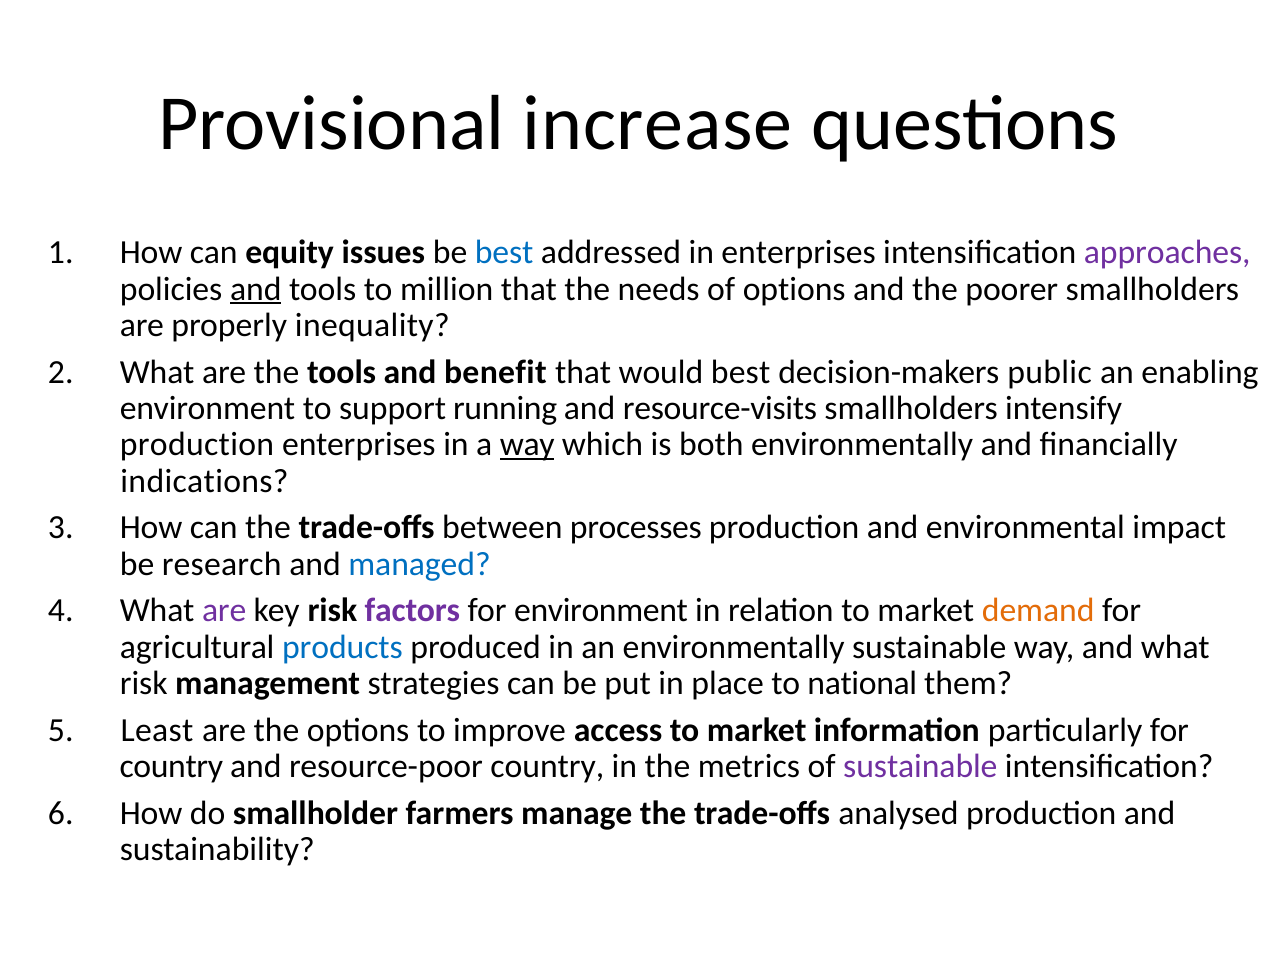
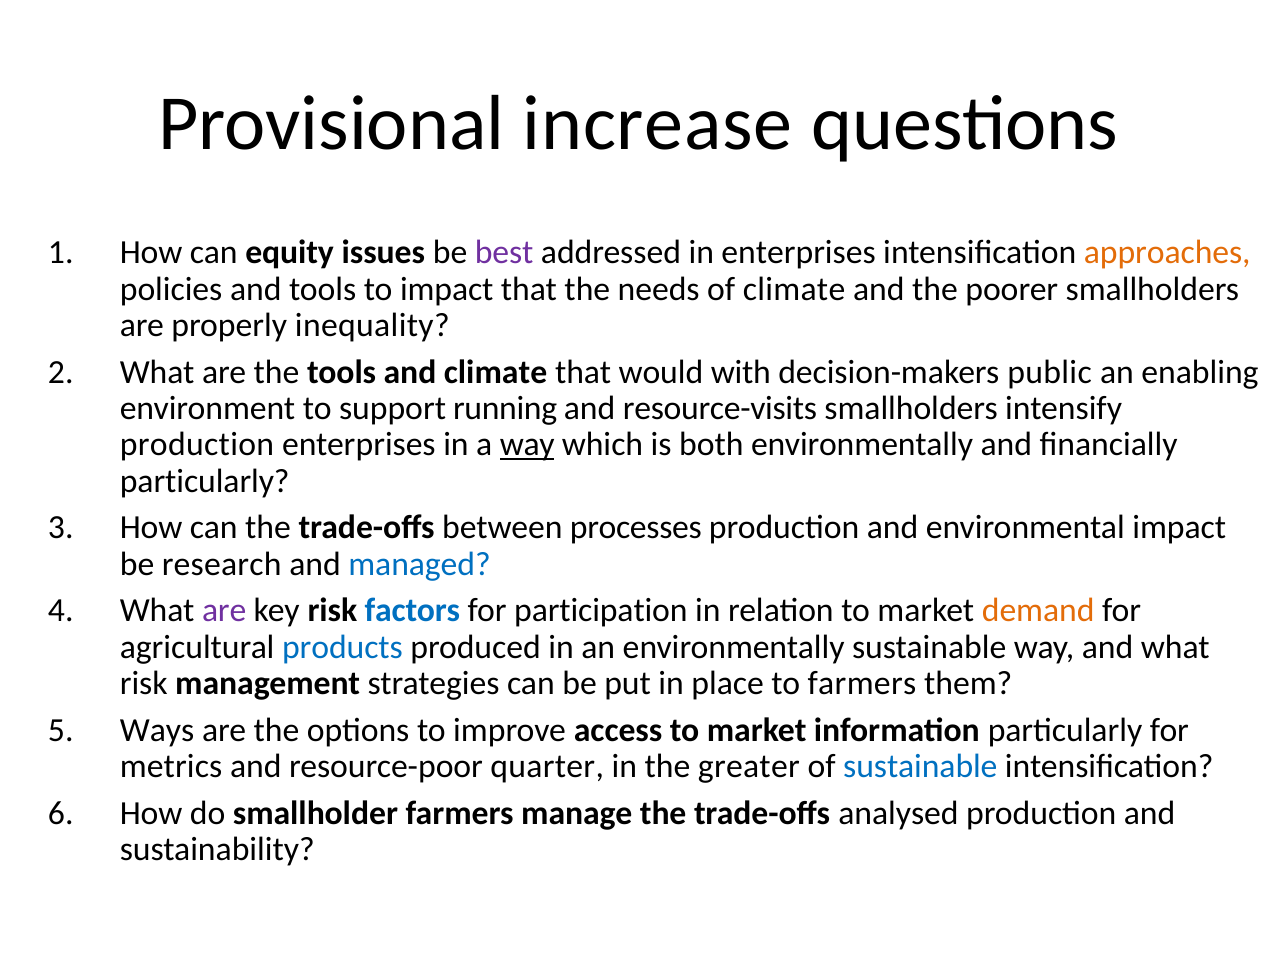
best at (504, 253) colour: blue -> purple
approaches colour: purple -> orange
and at (256, 289) underline: present -> none
to million: million -> impact
of options: options -> climate
and benefit: benefit -> climate
would best: best -> with
indications at (205, 481): indications -> particularly
factors colour: purple -> blue
for environment: environment -> participation
to national: national -> farmers
Least: Least -> Ways
country at (171, 767): country -> metrics
resource-poor country: country -> quarter
metrics: metrics -> greater
sustainable at (920, 767) colour: purple -> blue
